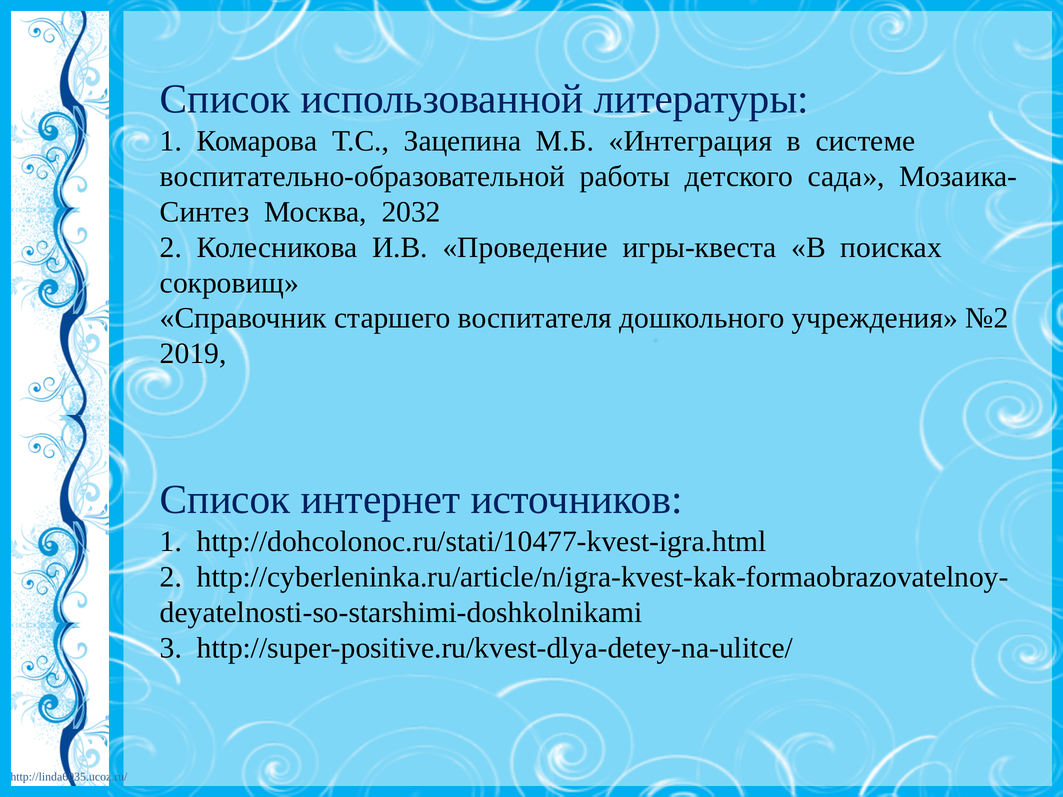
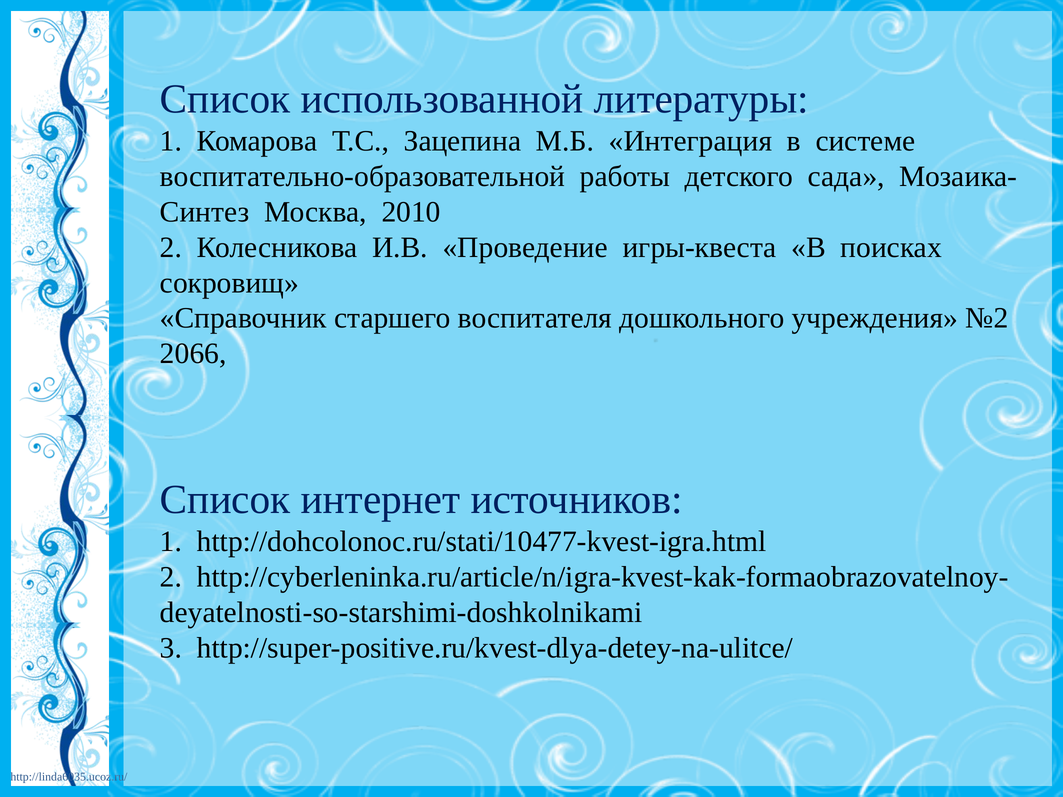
2032: 2032 -> 2010
2019: 2019 -> 2066
